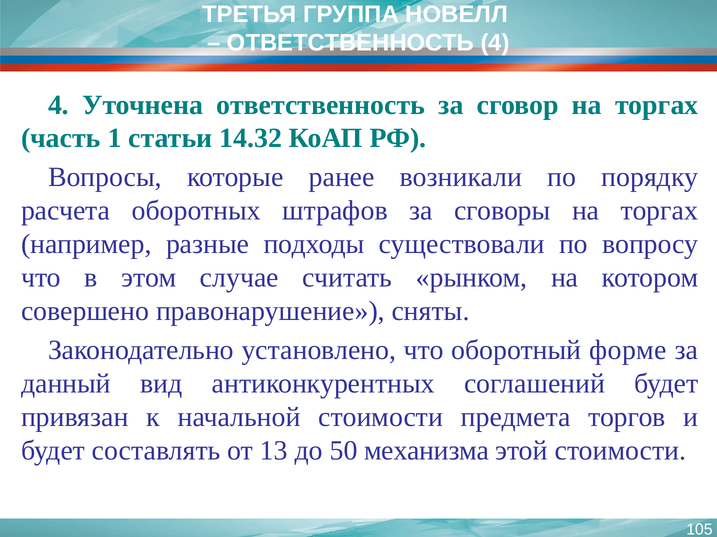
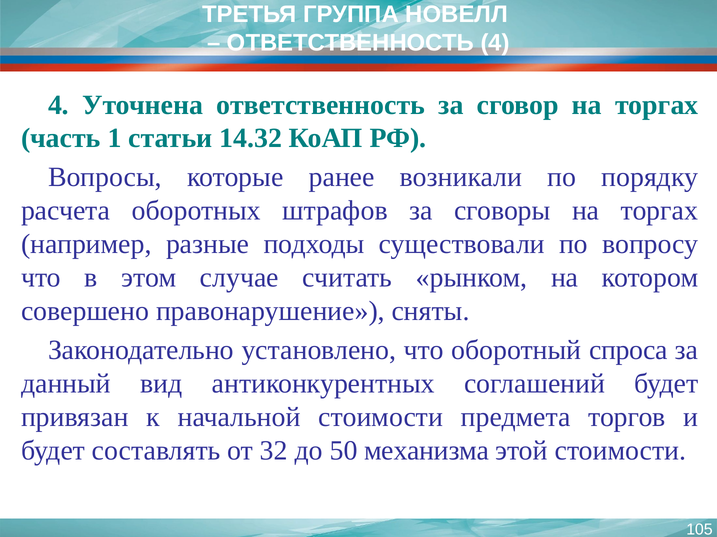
форме: форме -> спроса
13: 13 -> 32
